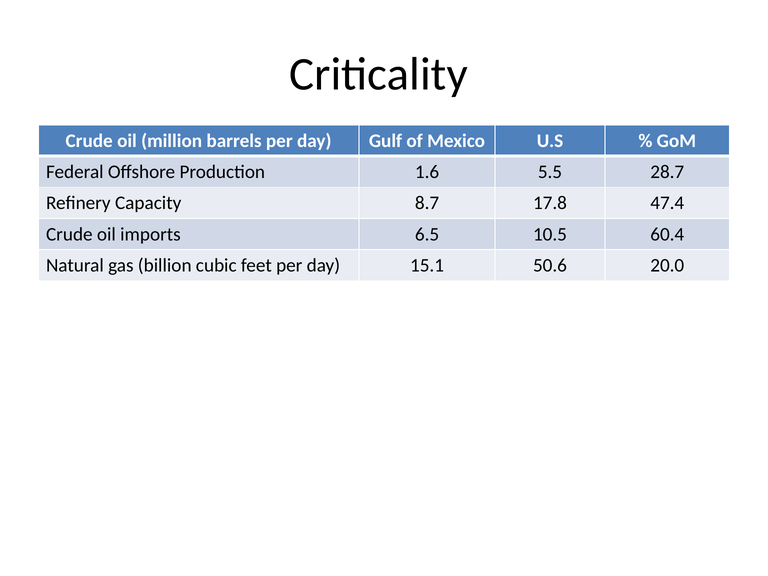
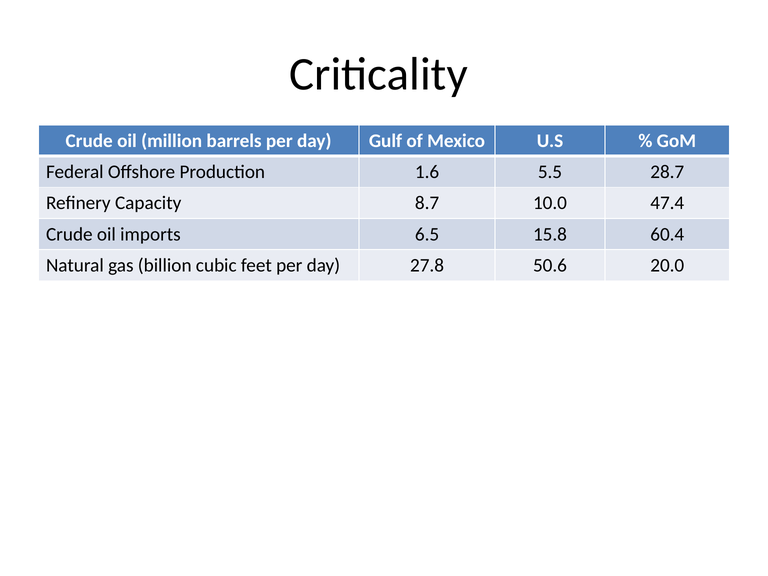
17.8: 17.8 -> 10.0
10.5: 10.5 -> 15.8
15.1: 15.1 -> 27.8
